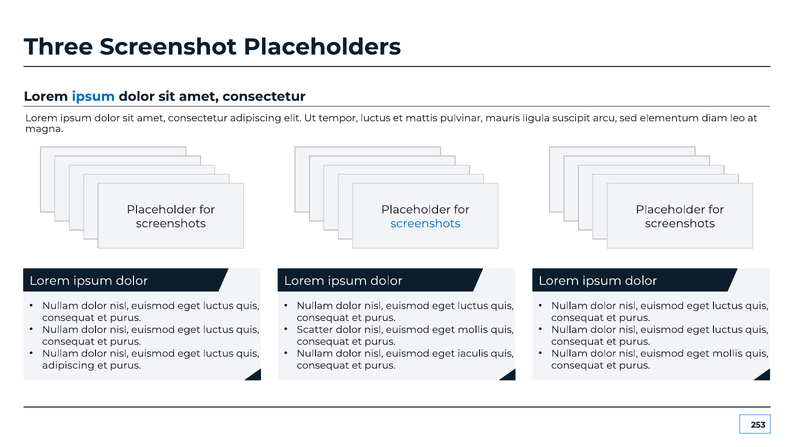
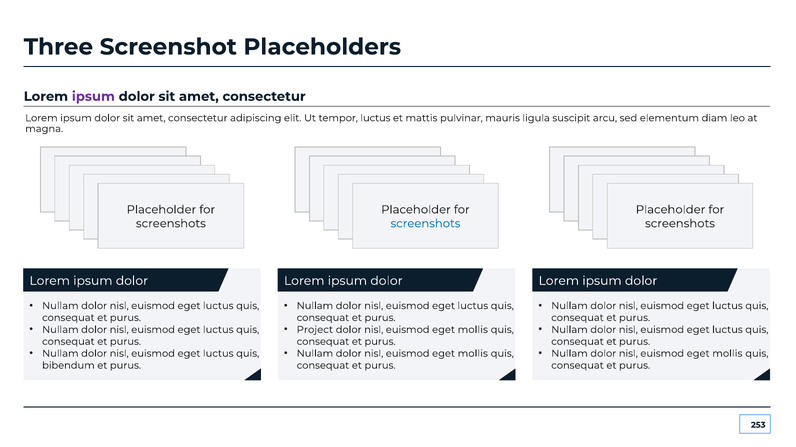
ipsum at (93, 97) colour: blue -> purple
Scatter: Scatter -> Project
iaculis at (473, 354): iaculis -> mollis
adipiscing at (68, 366): adipiscing -> bibendum
